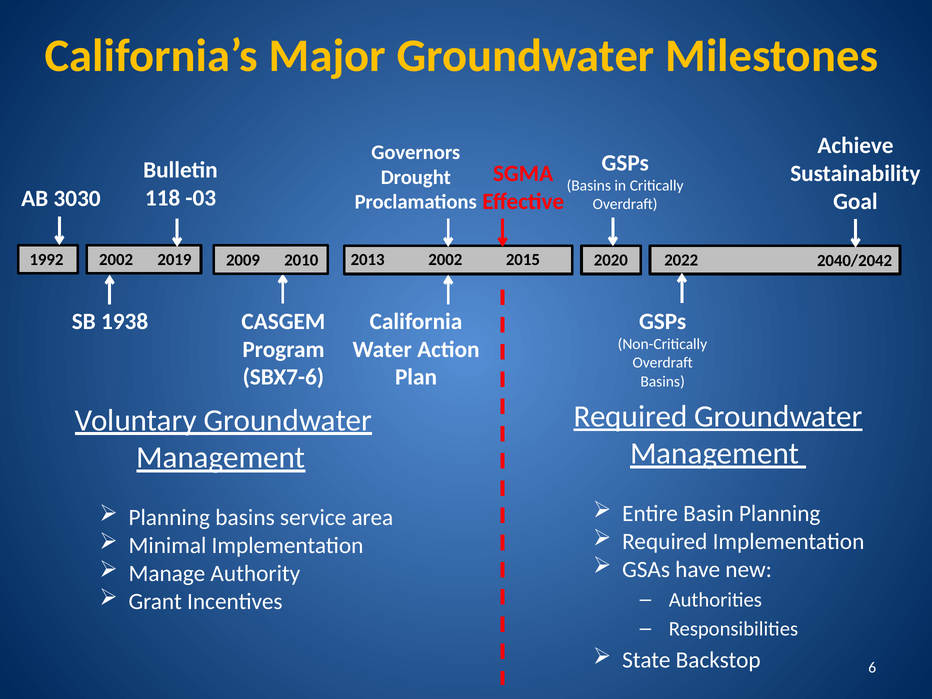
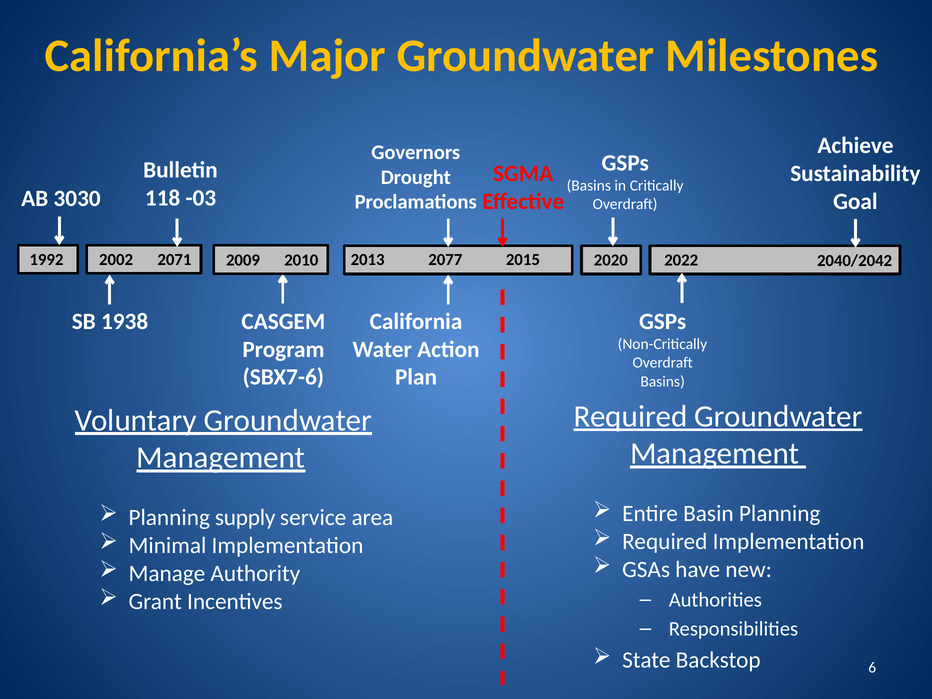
2019: 2019 -> 2071
2013 2002: 2002 -> 2077
Planning basins: basins -> supply
